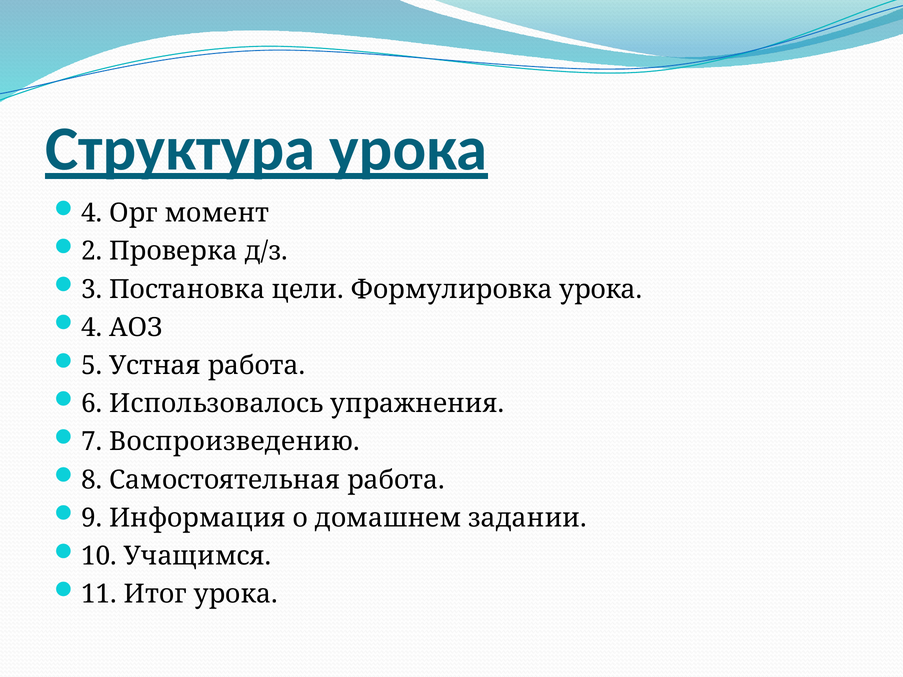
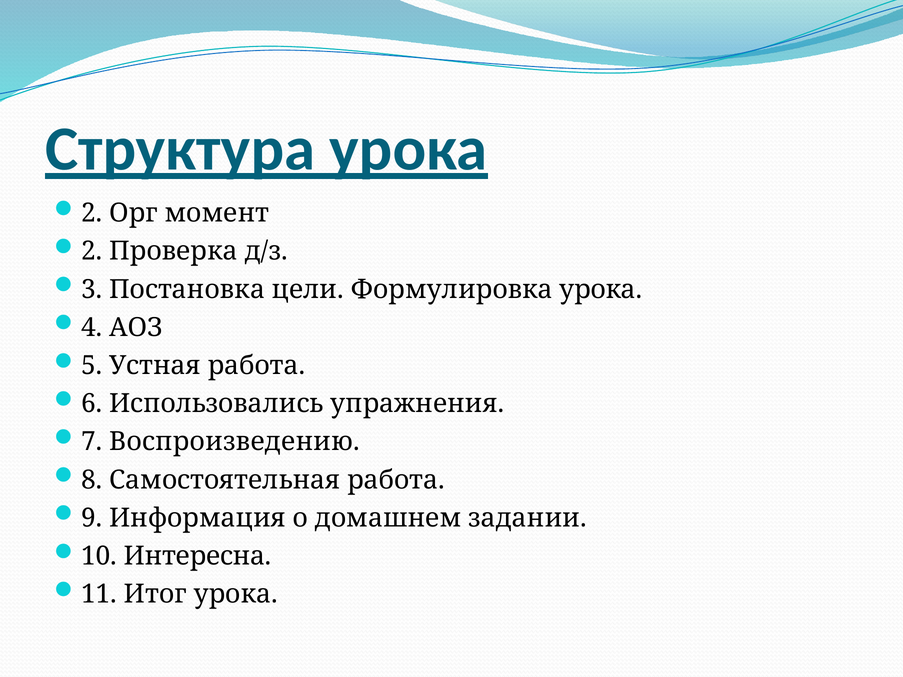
4 at (92, 213): 4 -> 2
Использовалось: Использовалось -> Использовались
Учащимся: Учащимся -> Интересна
